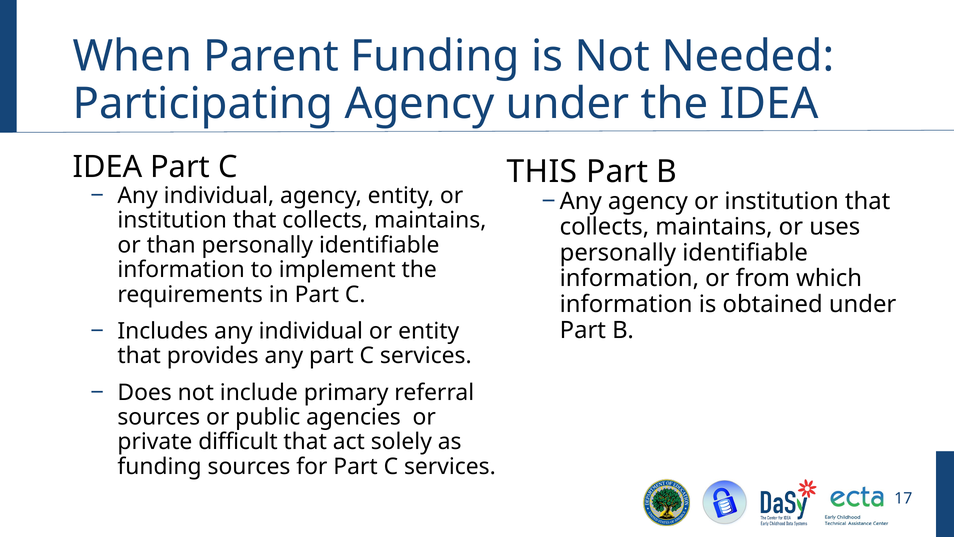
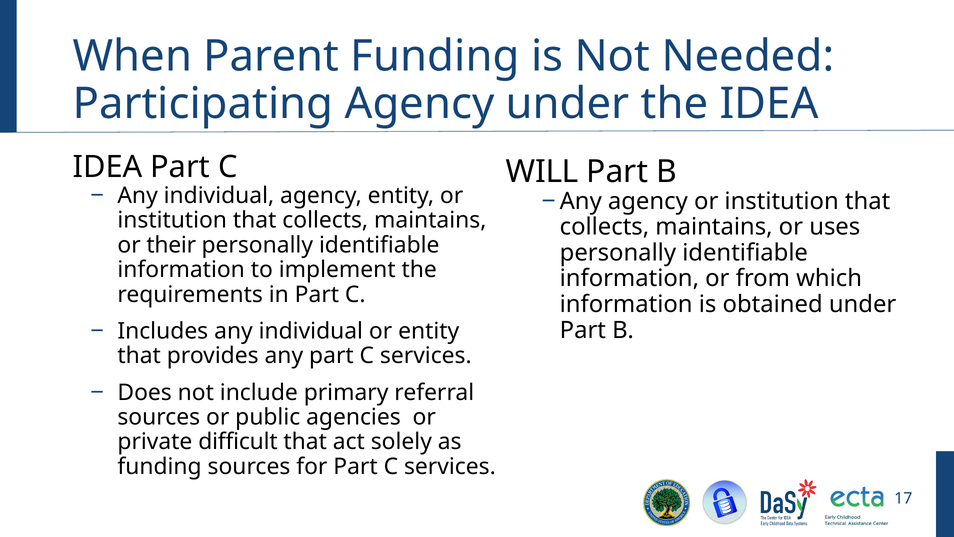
THIS: THIS -> WILL
than: than -> their
